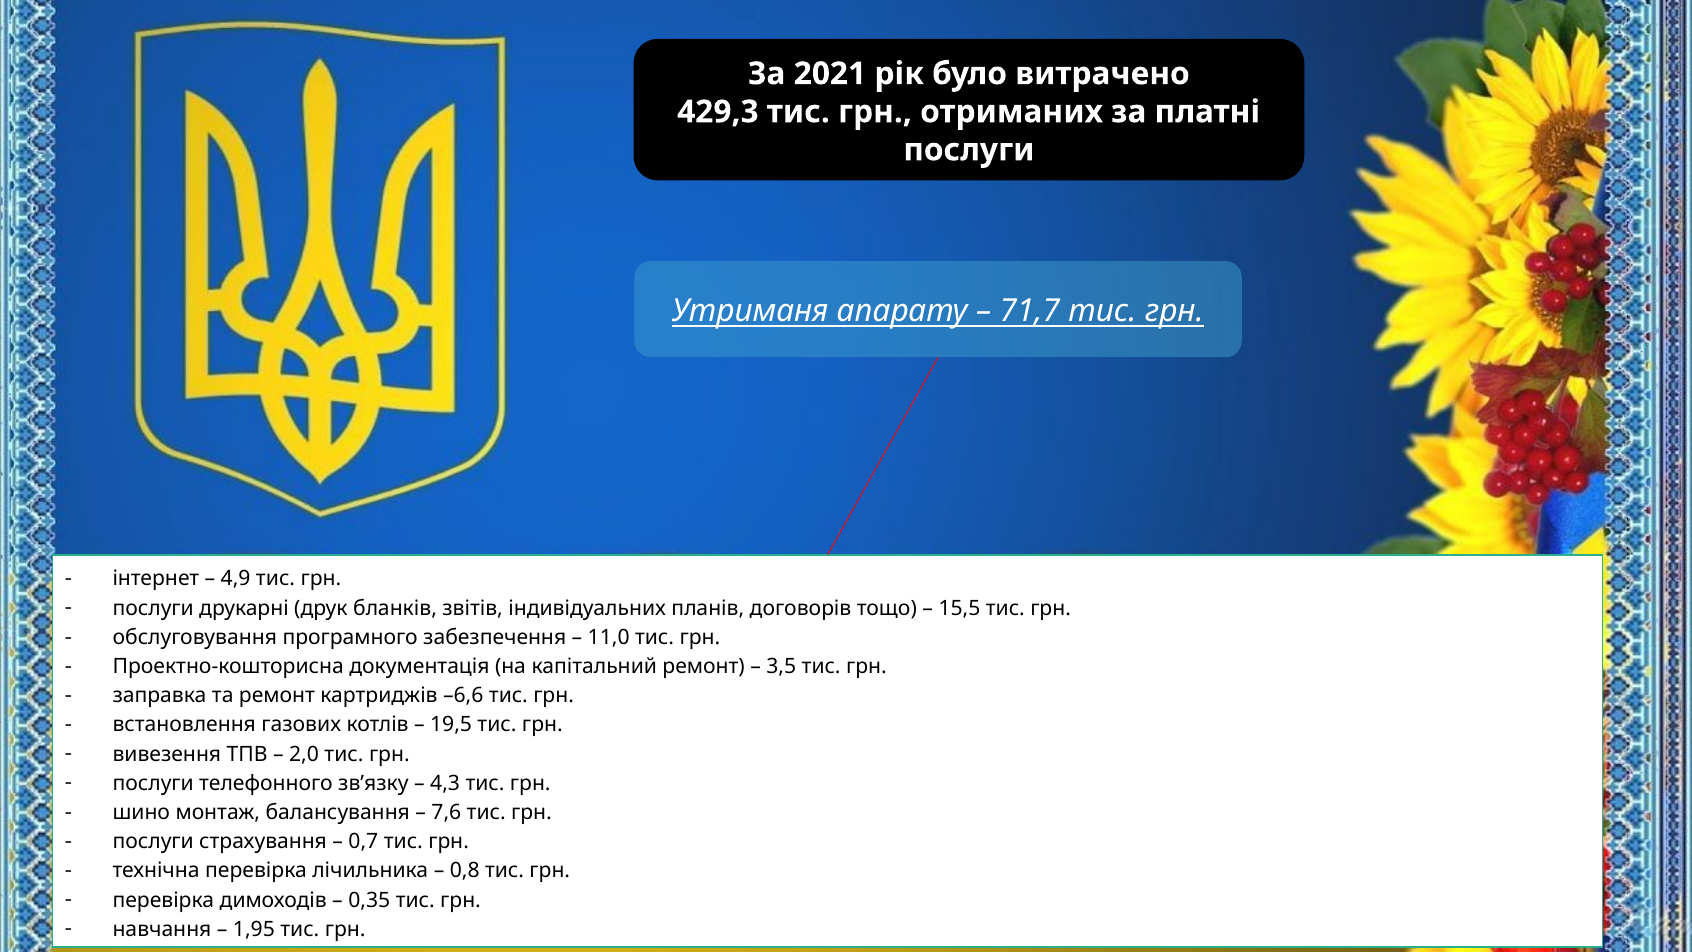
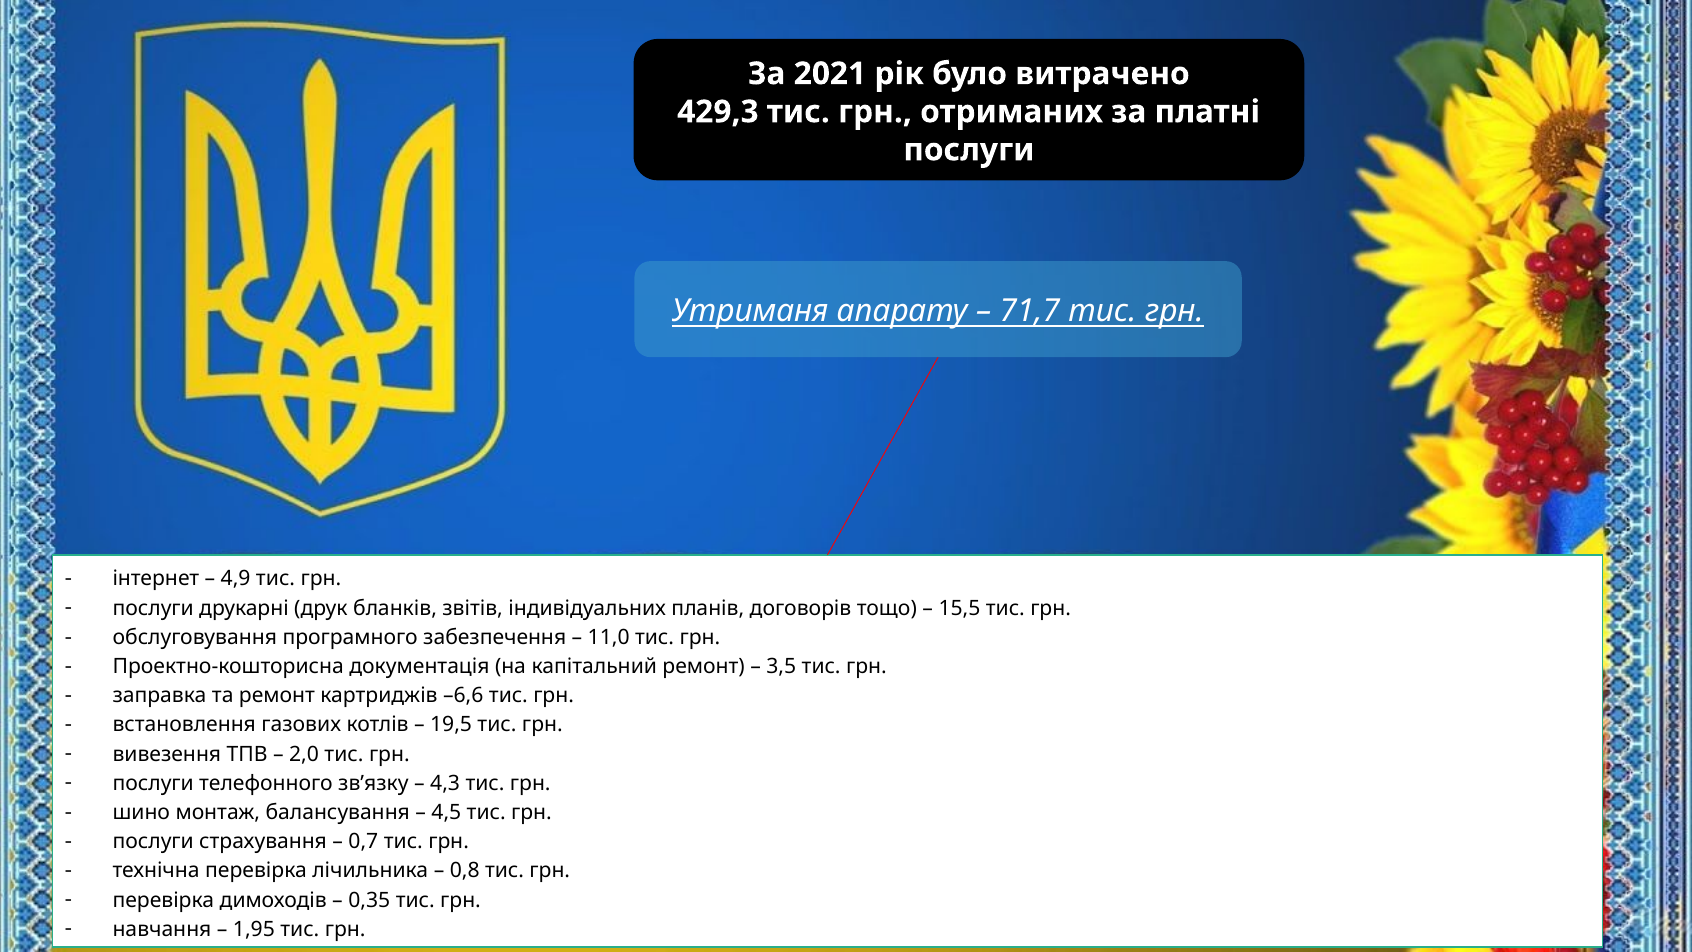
7,6: 7,6 -> 4,5
